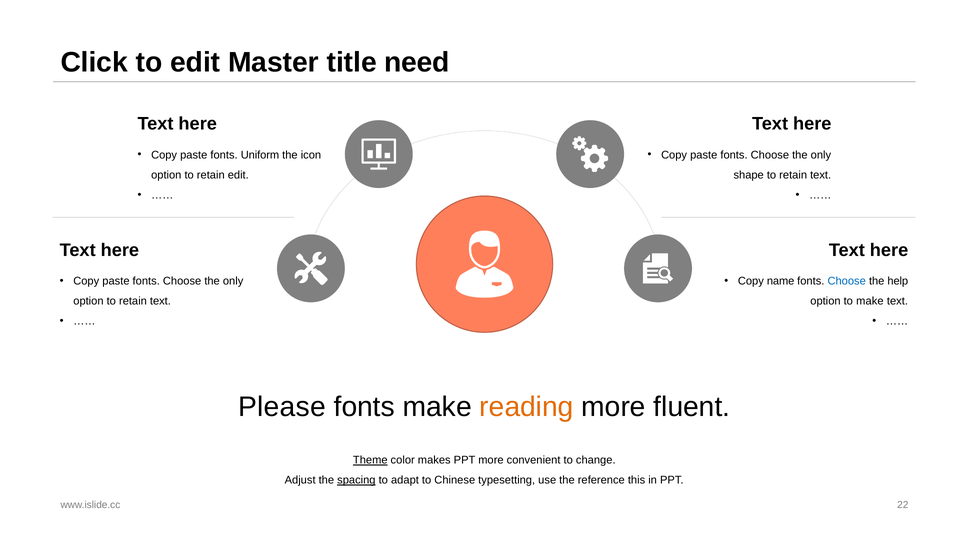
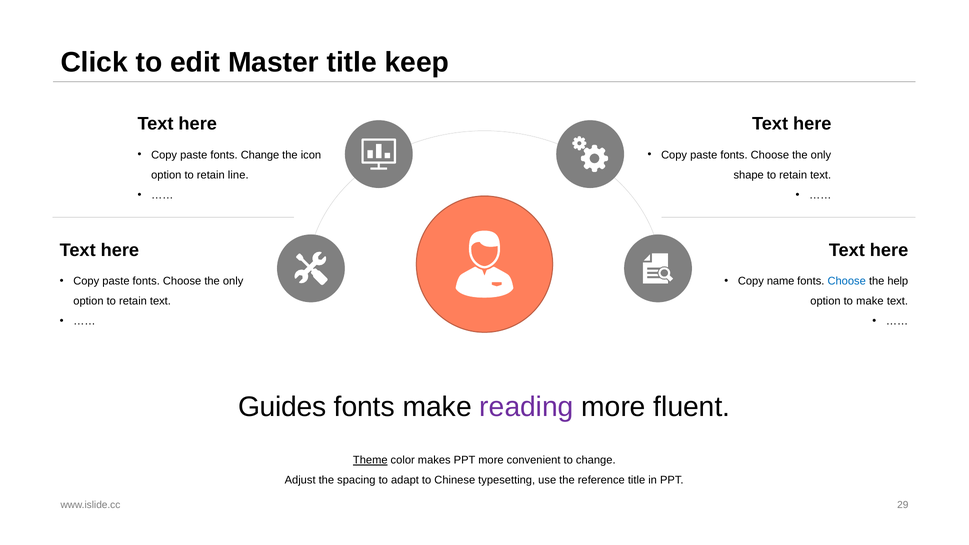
need: need -> keep
fonts Uniform: Uniform -> Change
retain edit: edit -> line
Please: Please -> Guides
reading colour: orange -> purple
spacing underline: present -> none
reference this: this -> title
22: 22 -> 29
